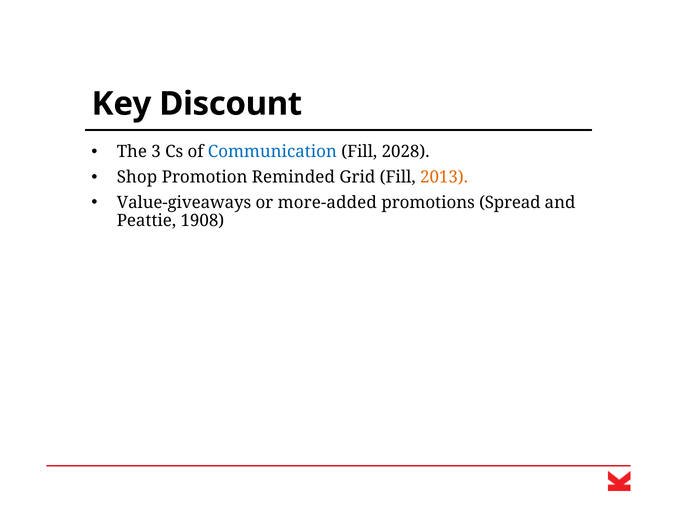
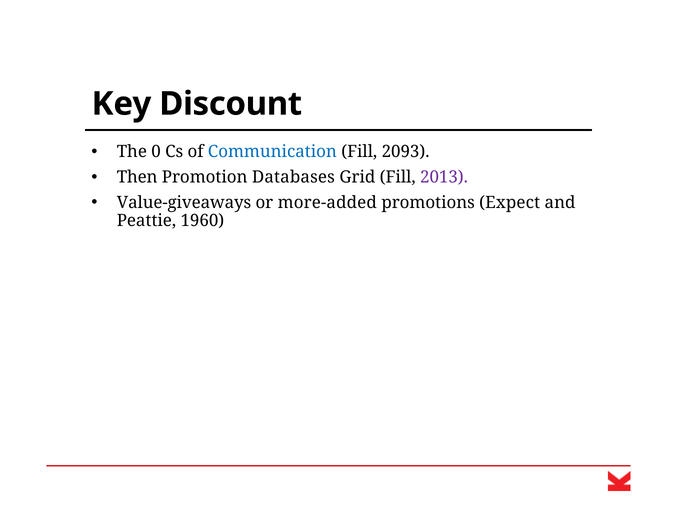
3: 3 -> 0
2028: 2028 -> 2093
Shop: Shop -> Then
Reminded: Reminded -> Databases
2013 colour: orange -> purple
Spread: Spread -> Expect
1908: 1908 -> 1960
